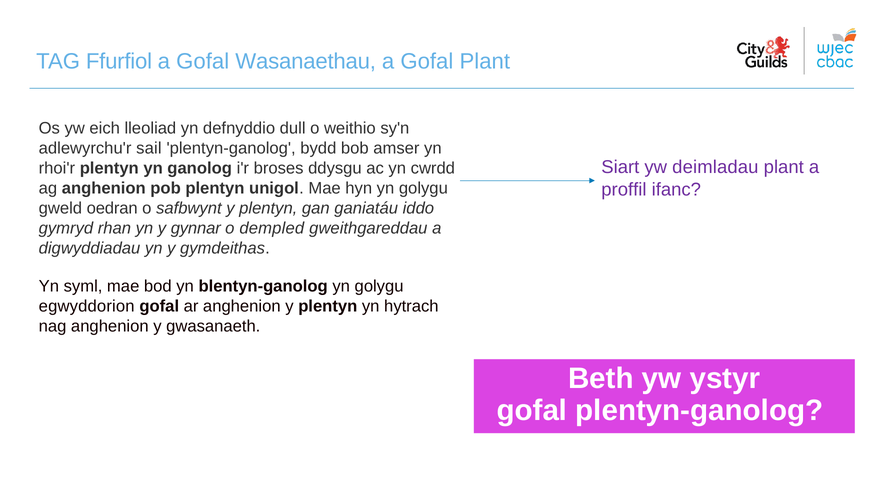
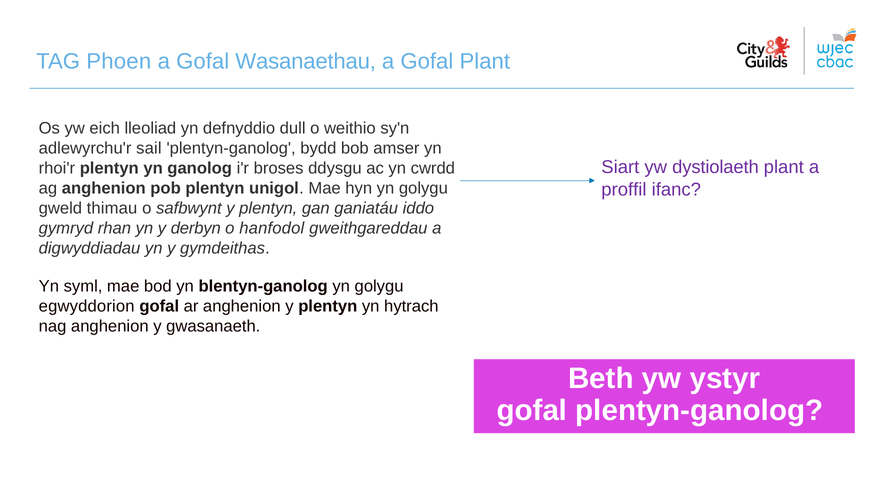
Ffurfiol: Ffurfiol -> Phoen
deimladau: deimladau -> dystiolaeth
oedran: oedran -> thimau
gynnar: gynnar -> derbyn
dempled: dempled -> hanfodol
